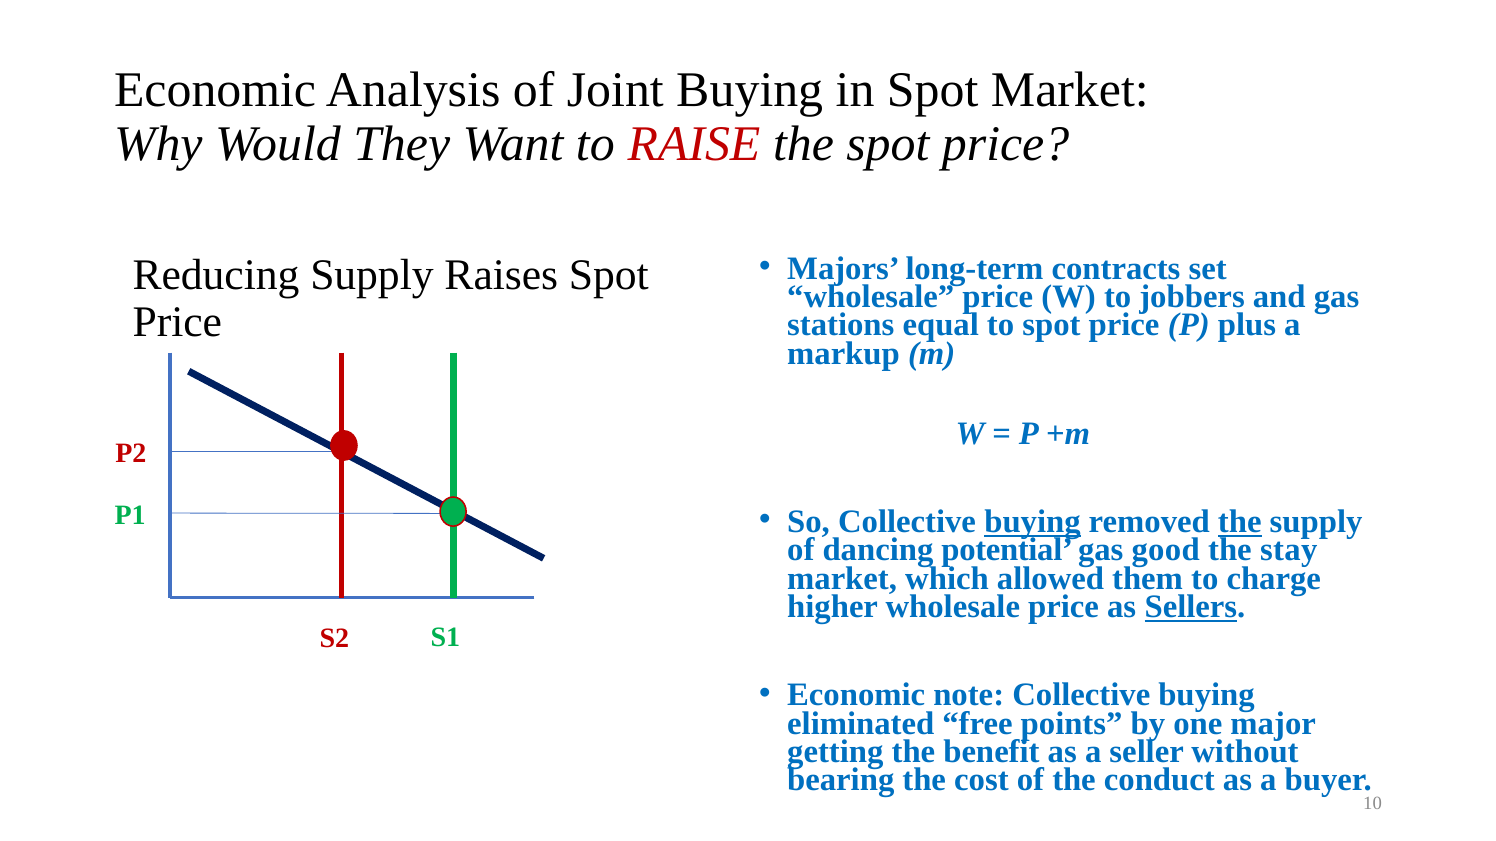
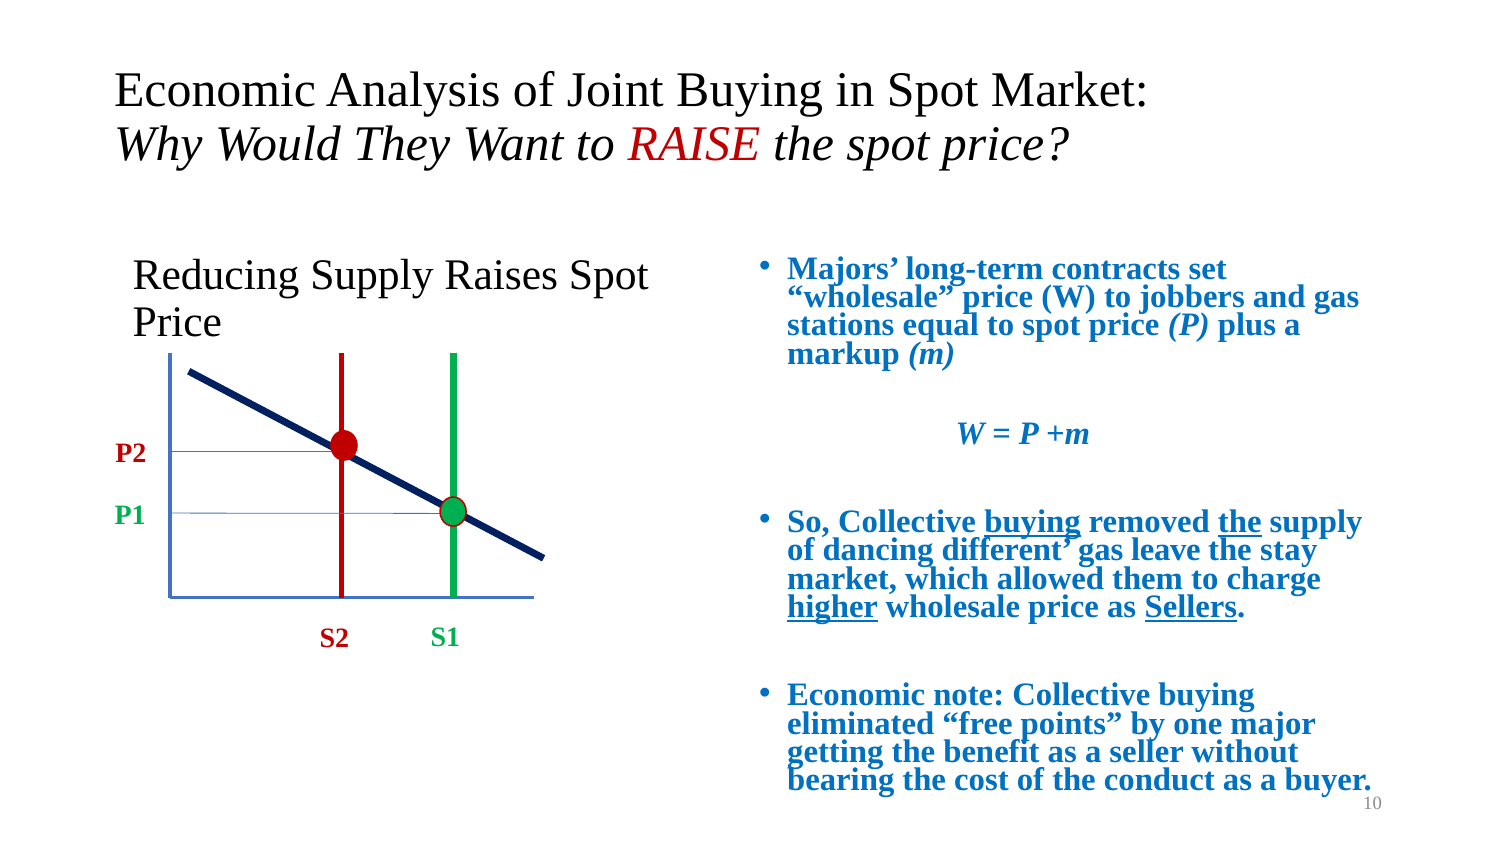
potential: potential -> different
good: good -> leave
higher underline: none -> present
